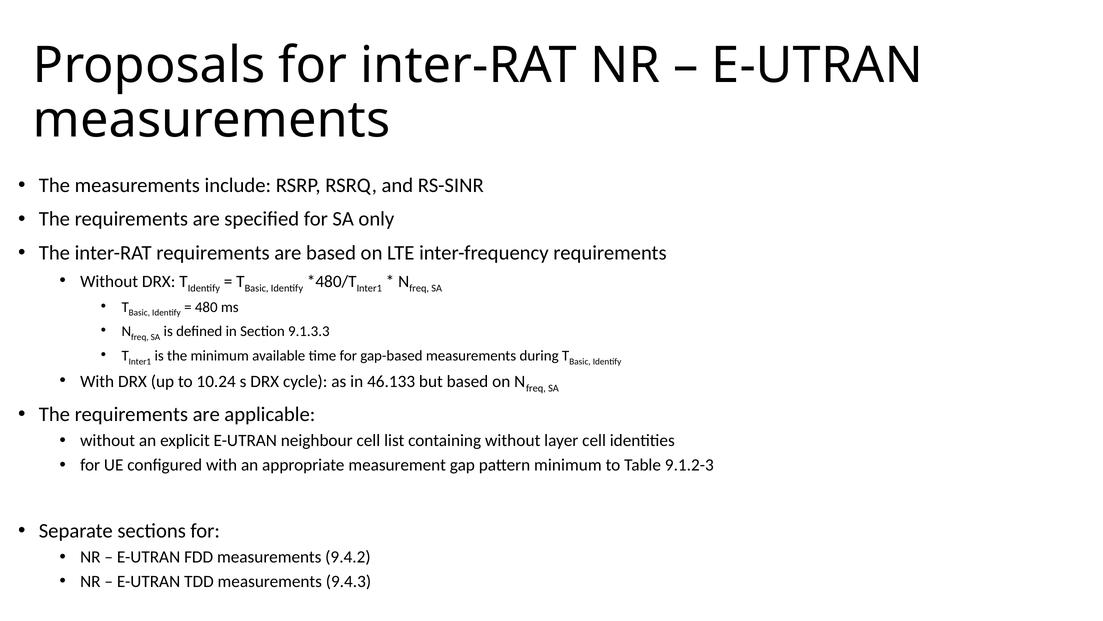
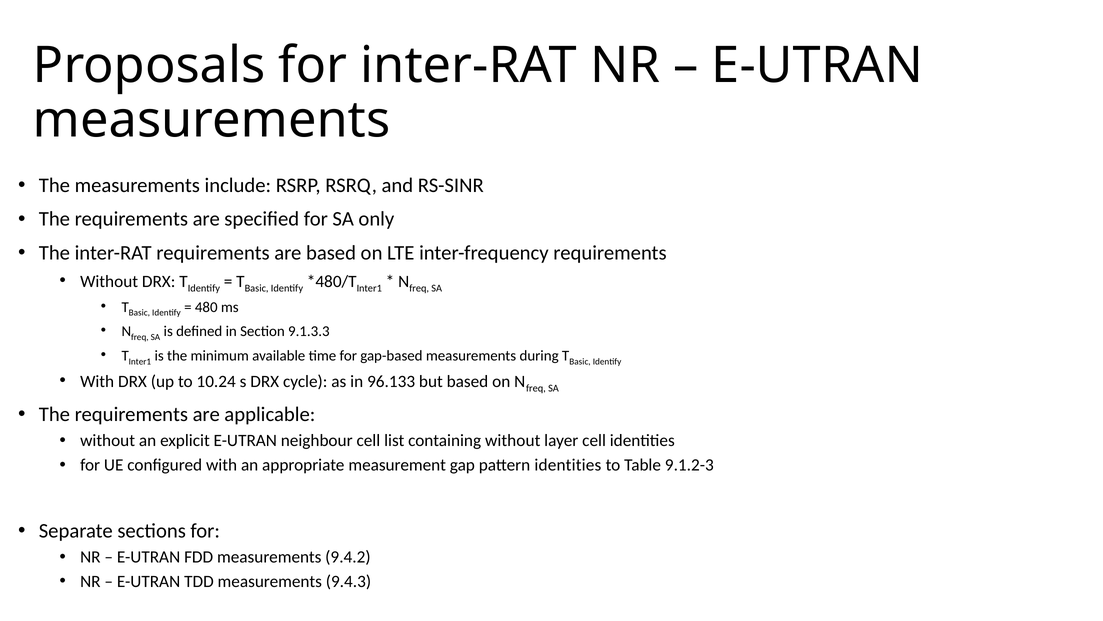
46.133: 46.133 -> 96.133
pattern minimum: minimum -> identities
